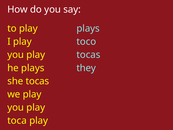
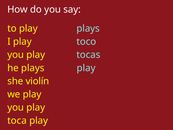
plays they: they -> play
she tocas: tocas -> violín
